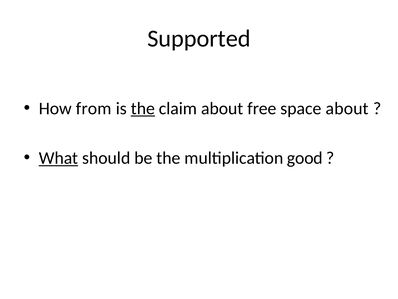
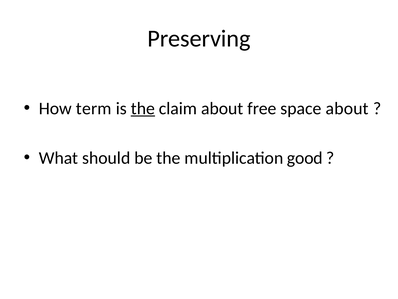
Supported: Supported -> Preserving
from: from -> term
What underline: present -> none
